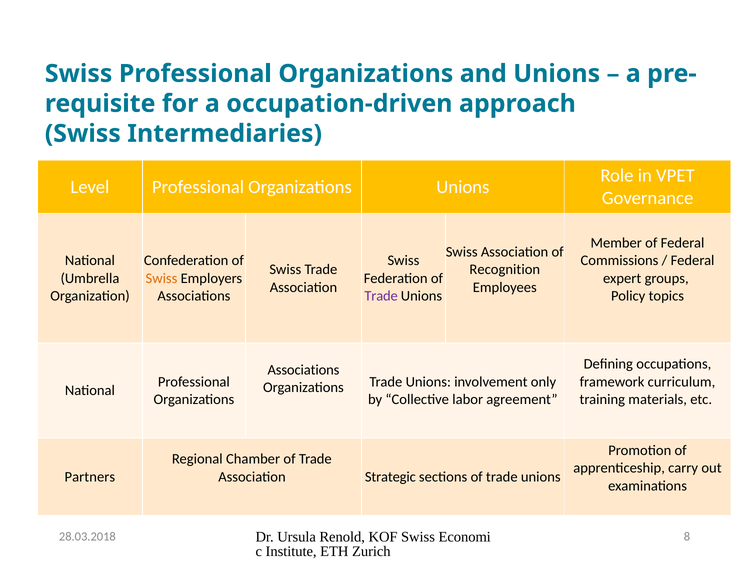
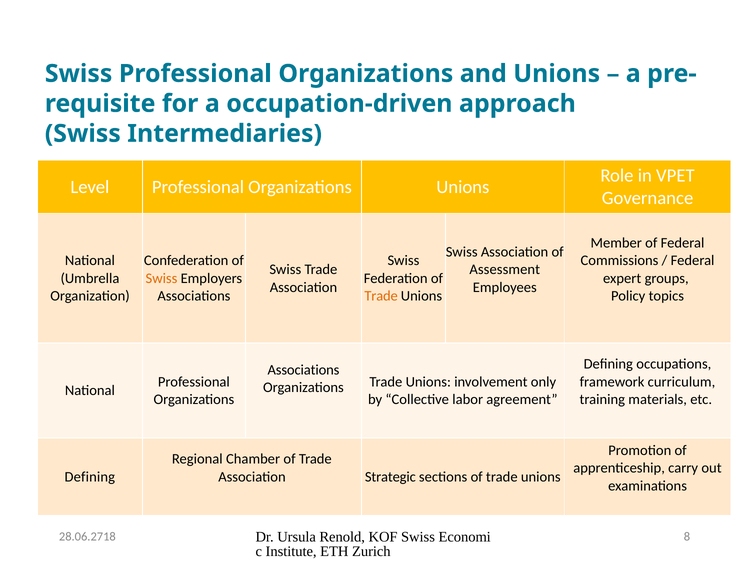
Recognition: Recognition -> Assessment
Trade at (381, 296) colour: purple -> orange
Partners at (90, 477): Partners -> Defining
28.03.2018: 28.03.2018 -> 28.06.2718
